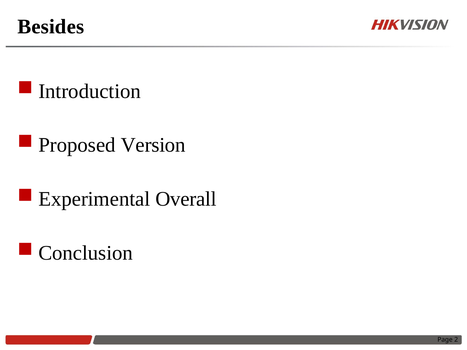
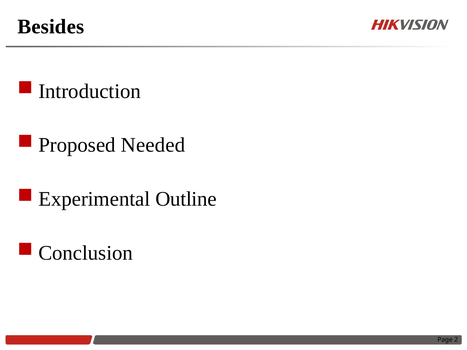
Version: Version -> Needed
Overall: Overall -> Outline
